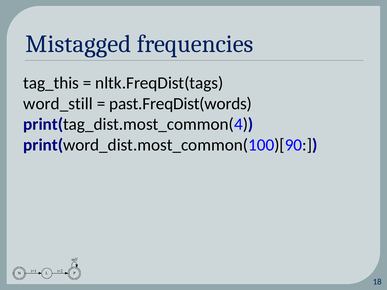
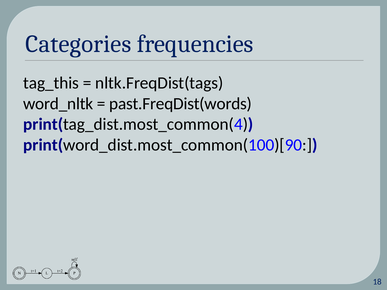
Mistagged: Mistagged -> Categories
word_still: word_still -> word_nltk
